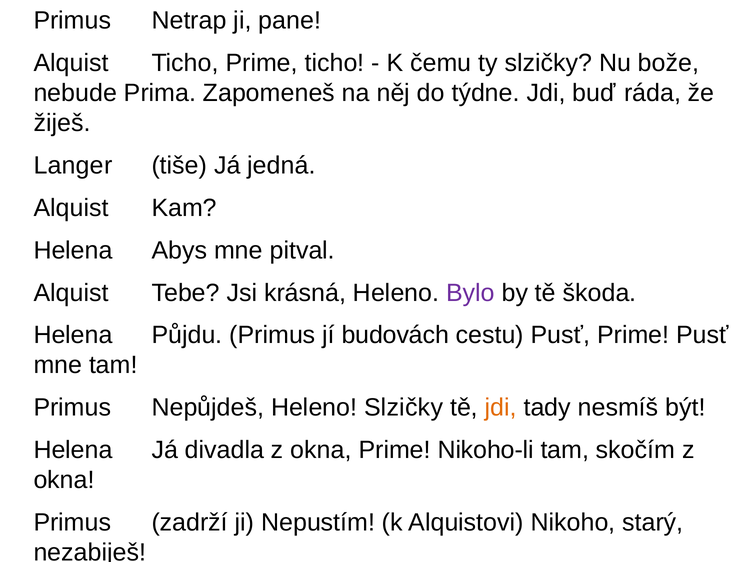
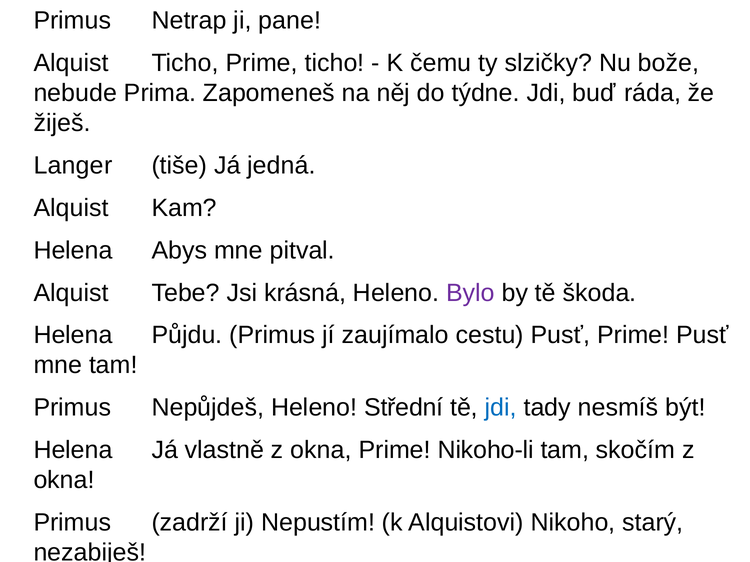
budovách: budovách -> zaujímalo
Heleno Slzičky: Slzičky -> Střední
jdi at (501, 408) colour: orange -> blue
divadla: divadla -> vlastně
